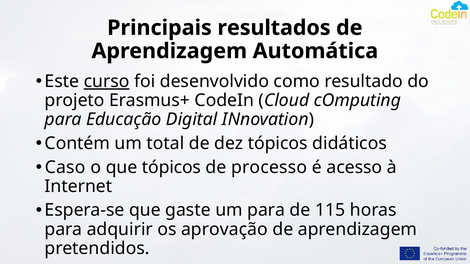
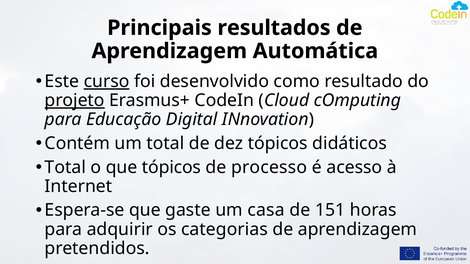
projeto underline: none -> present
Caso at (65, 168): Caso -> Total
um para: para -> casa
115: 115 -> 151
aprovação: aprovação -> categorias
